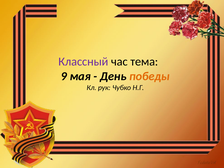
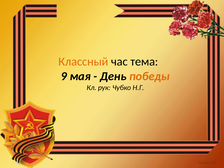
Классный colour: purple -> orange
